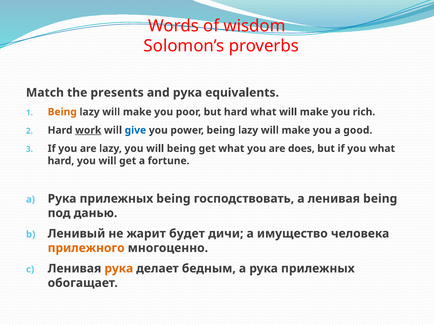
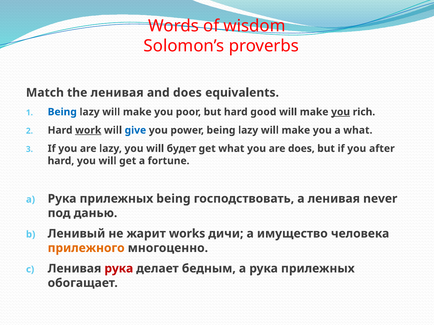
the presents: presents -> ленивая
and рука: рука -> does
Being at (62, 112) colour: orange -> blue
hard what: what -> good
you at (341, 112) underline: none -> present
a good: good -> what
will being: being -> будет
you what: what -> after
ленивая being: being -> never
будет: будет -> works
рука at (119, 269) colour: orange -> red
